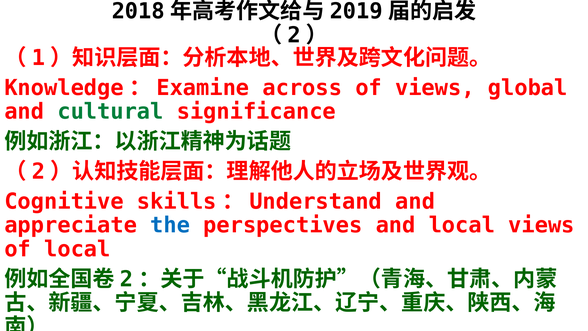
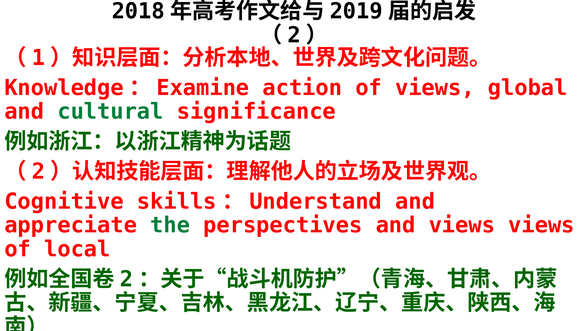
across: across -> action
the colour: blue -> green
and local: local -> views
